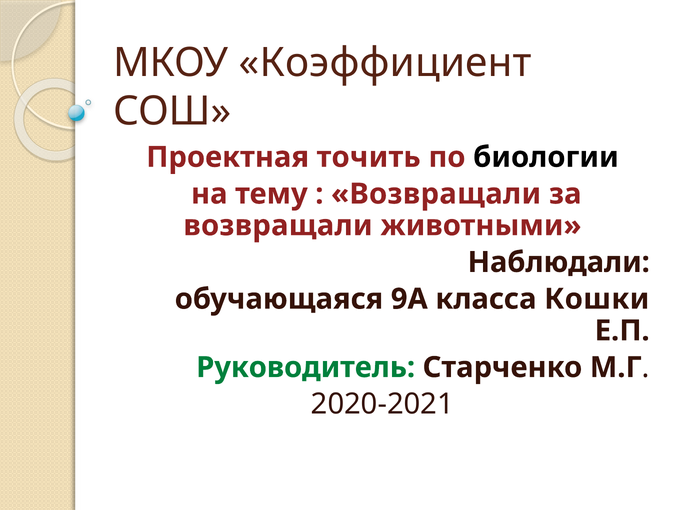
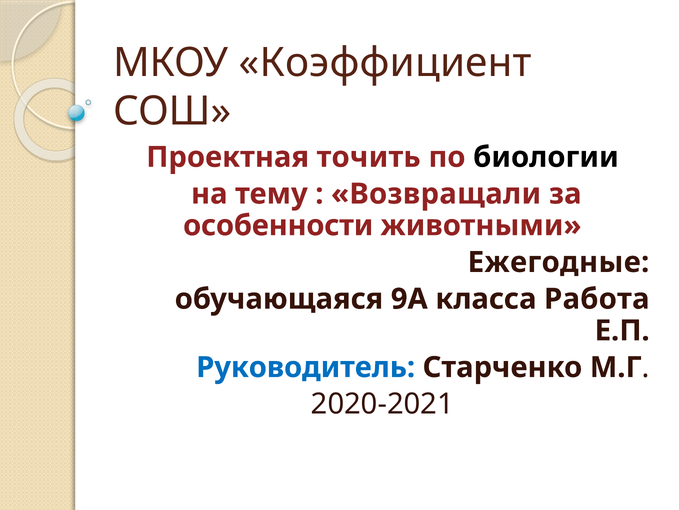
возвращали at (278, 225): возвращали -> особенности
Наблюдали: Наблюдали -> Ежегодные
Кошки: Кошки -> Работа
Руководитель colour: green -> blue
